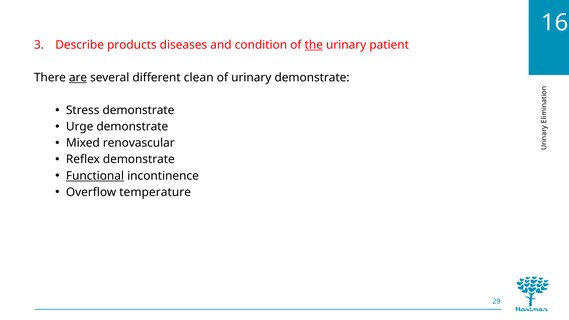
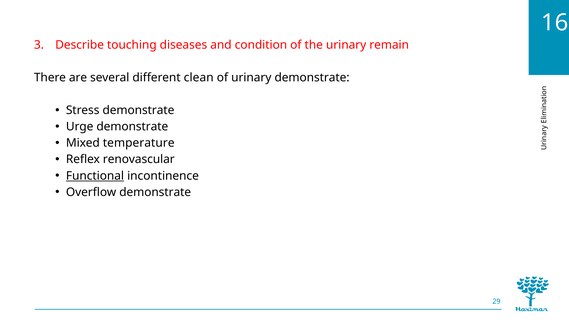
products: products -> touching
the underline: present -> none
patient: patient -> remain
are underline: present -> none
renovascular: renovascular -> temperature
Reflex demonstrate: demonstrate -> renovascular
Overflow temperature: temperature -> demonstrate
